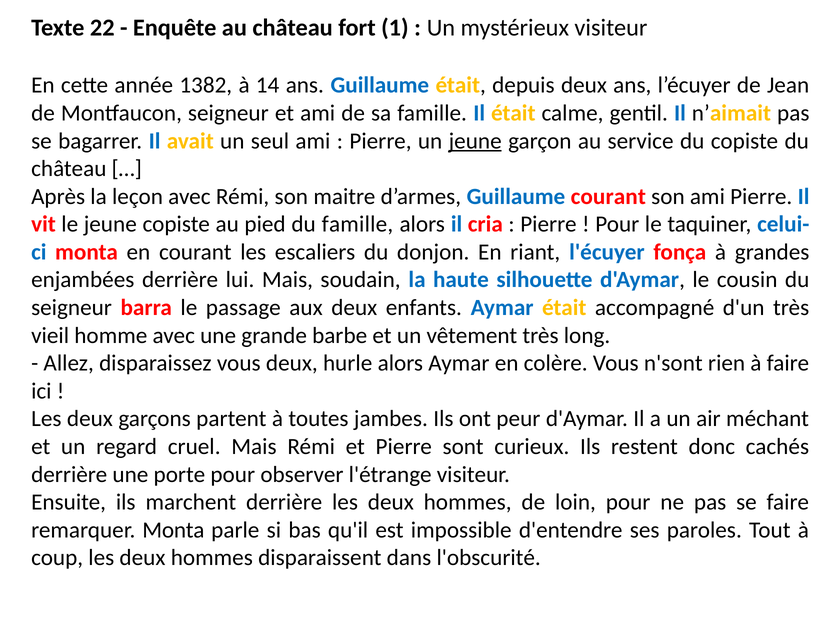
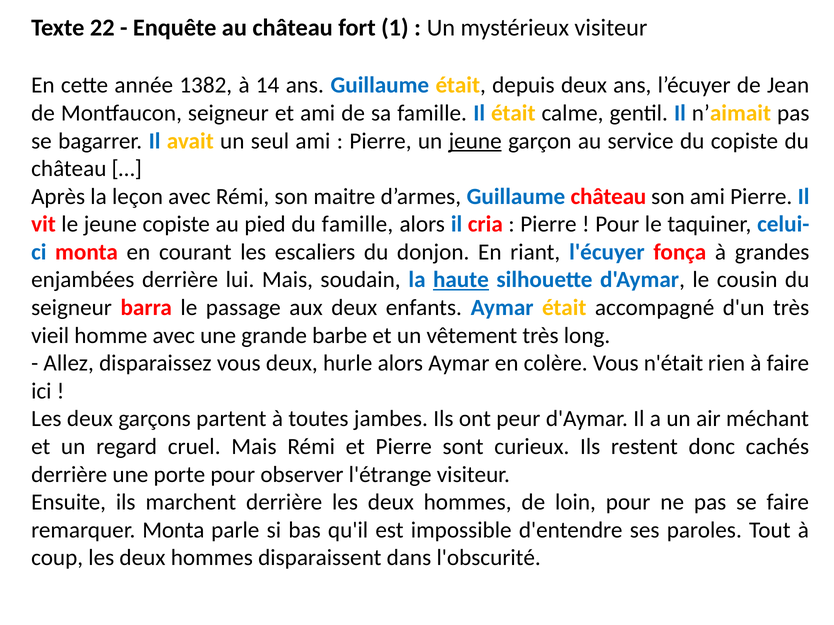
Guillaume courant: courant -> château
haute underline: none -> present
n'sont: n'sont -> n'était
